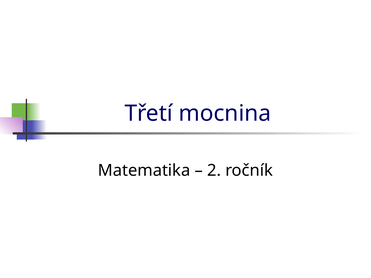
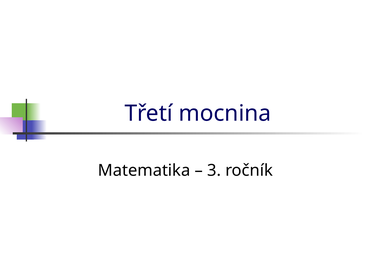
2: 2 -> 3
